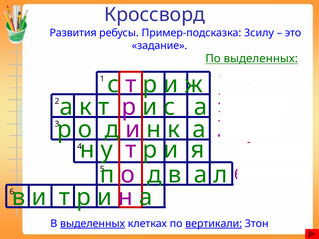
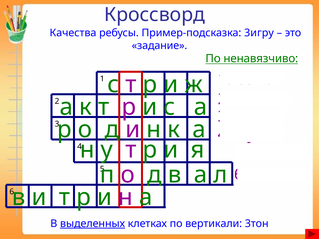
Развития: Развития -> Качества
3силу: 3силу -> 3игру
По выделенных: выделенных -> ненавязчиво
вертикали underline: present -> none
